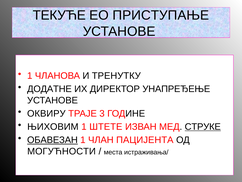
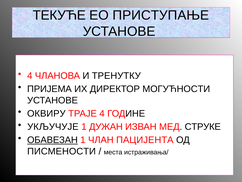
1 at (30, 76): 1 -> 4
ДОДАТНЕ: ДОДАТНЕ -> ПРИЈЕМА
УНАПРЕЂЕЊЕ: УНАПРЕЂЕЊЕ -> МОГУЋНОСТИ
ТРАЈЕ 3: 3 -> 4
ЊИХОВИМ: ЊИХОВИМ -> УКЉУЧУЈЕ
ШТЕТЕ: ШТЕТЕ -> ДУЖАН
СТРУКЕ underline: present -> none
МОГУЋНОСТИ: МОГУЋНОСТИ -> ПИСМЕНОСТИ
